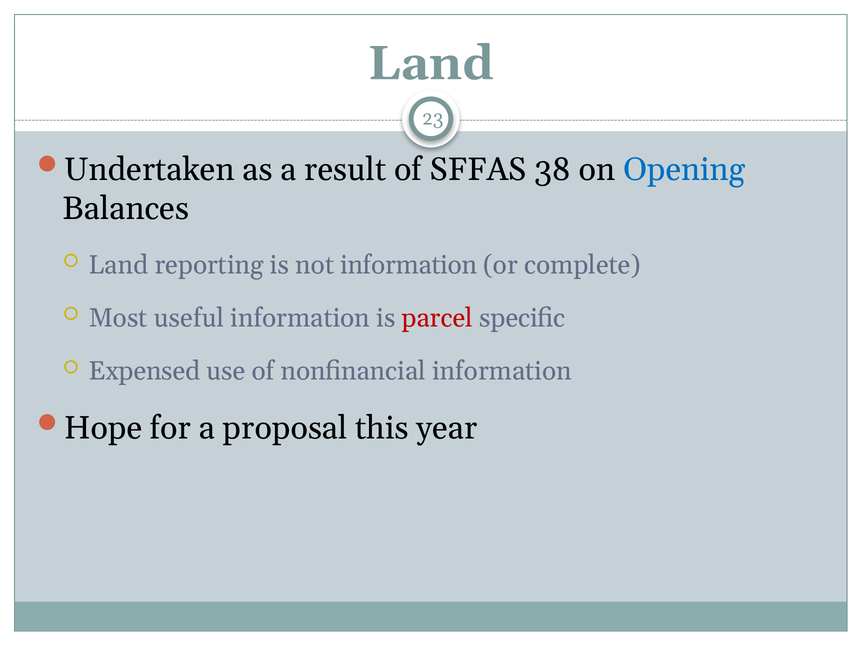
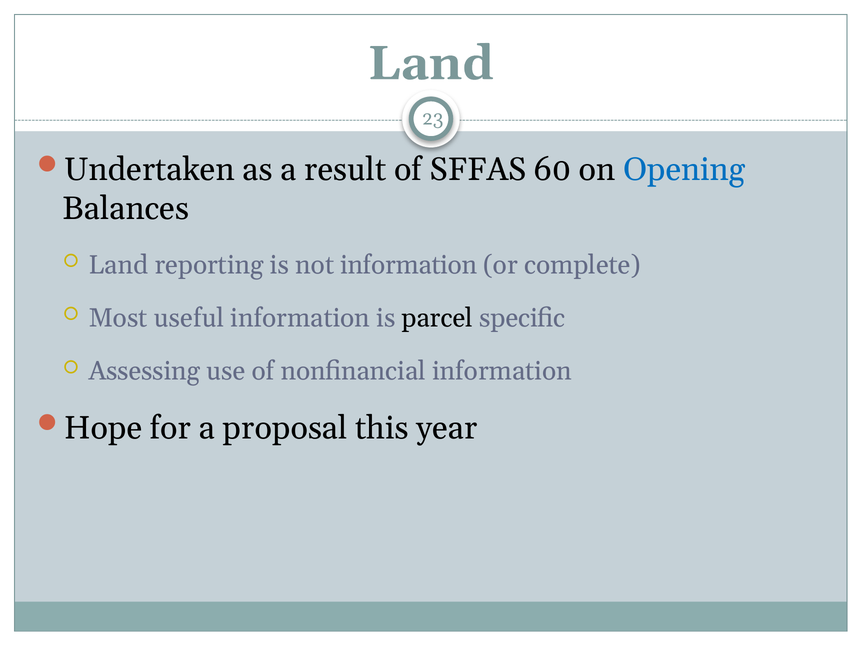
38: 38 -> 60
parcel colour: red -> black
Expensed: Expensed -> Assessing
